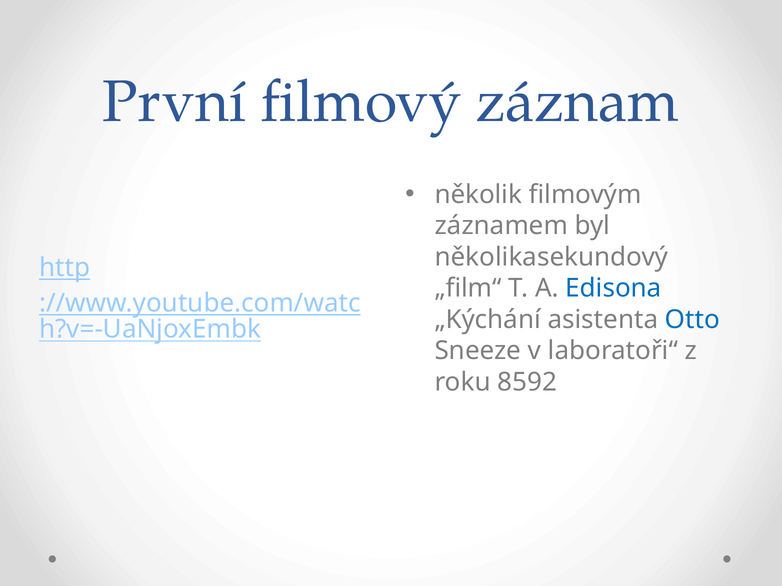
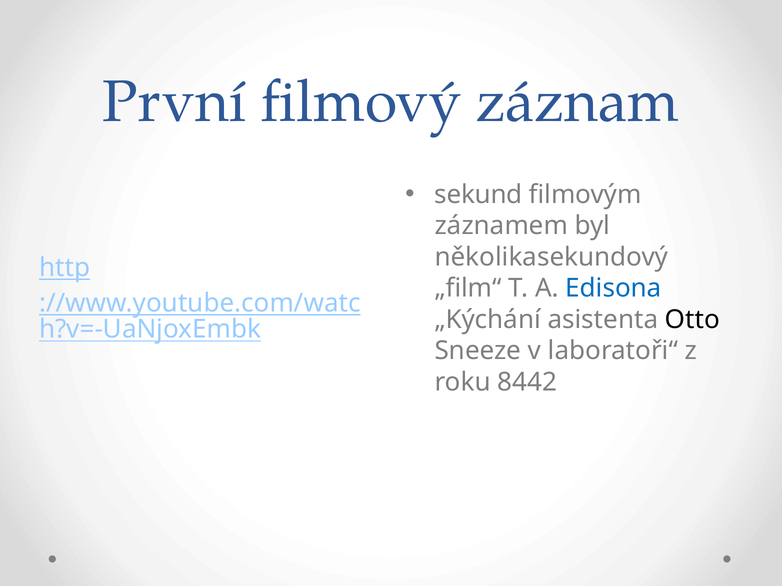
několik: několik -> sekund
Otto colour: blue -> black
8592: 8592 -> 8442
